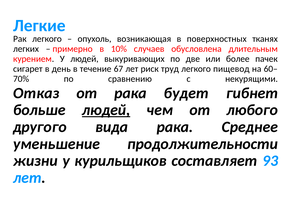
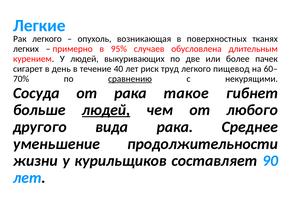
10%: 10% -> 95%
67: 67 -> 40
сравнению underline: none -> present
Отказ: Отказ -> Сосуда
будет: будет -> такое
93: 93 -> 90
